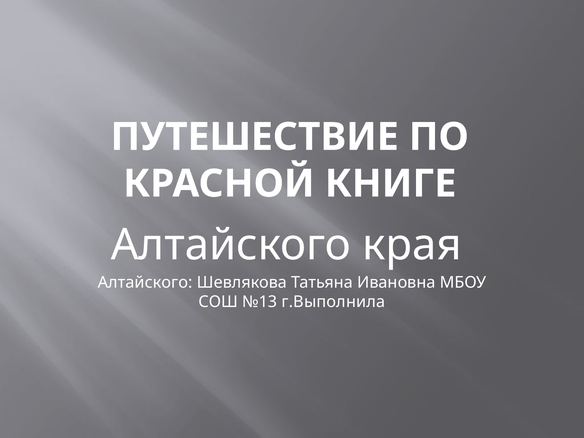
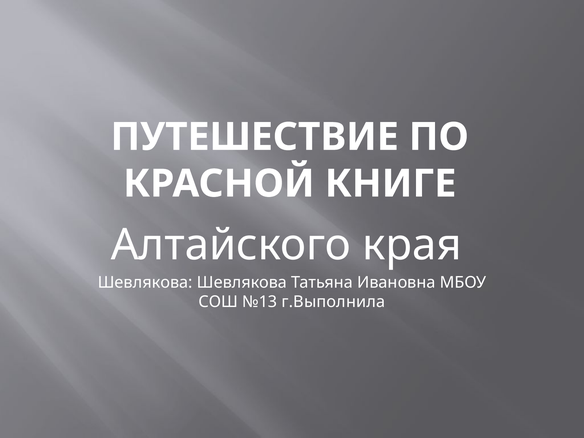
Алтайского at (145, 282): Алтайского -> Шевлякова
